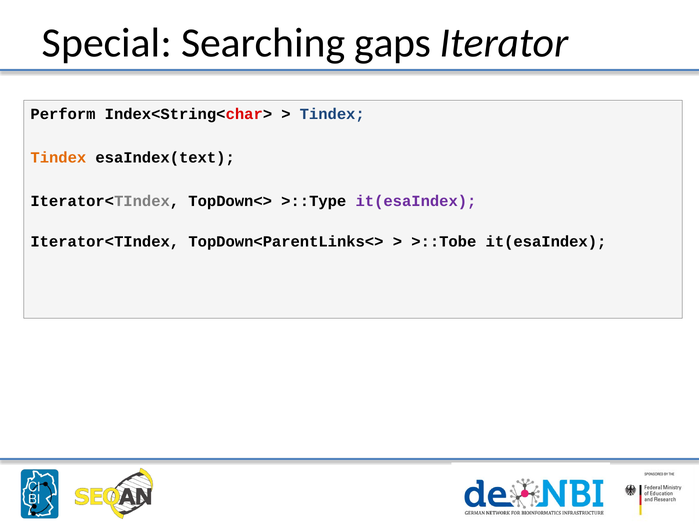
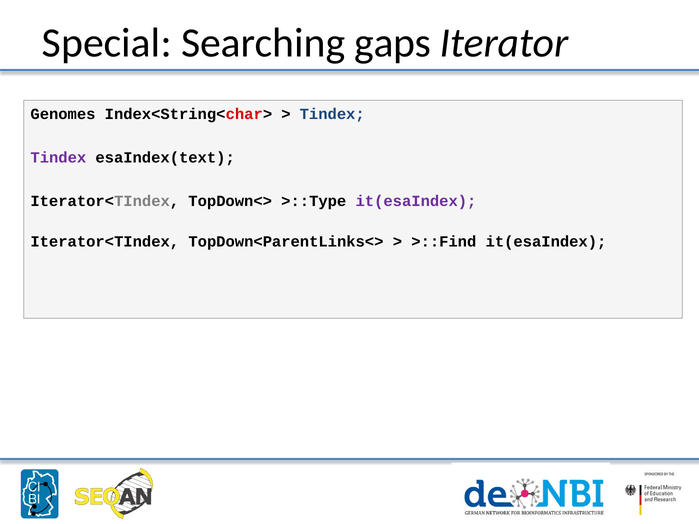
Perform: Perform -> Genomes
Tindex at (58, 158) colour: orange -> purple
>::Tobe: >::Tobe -> >::Find
